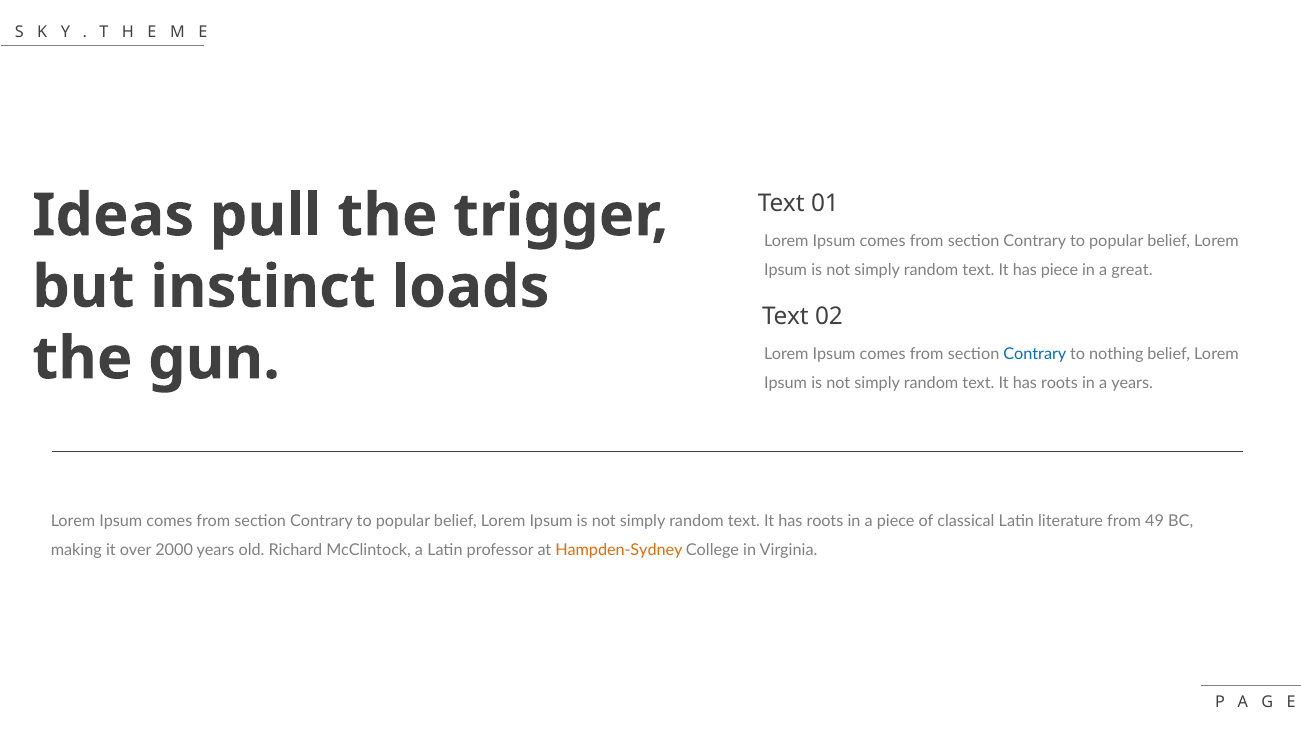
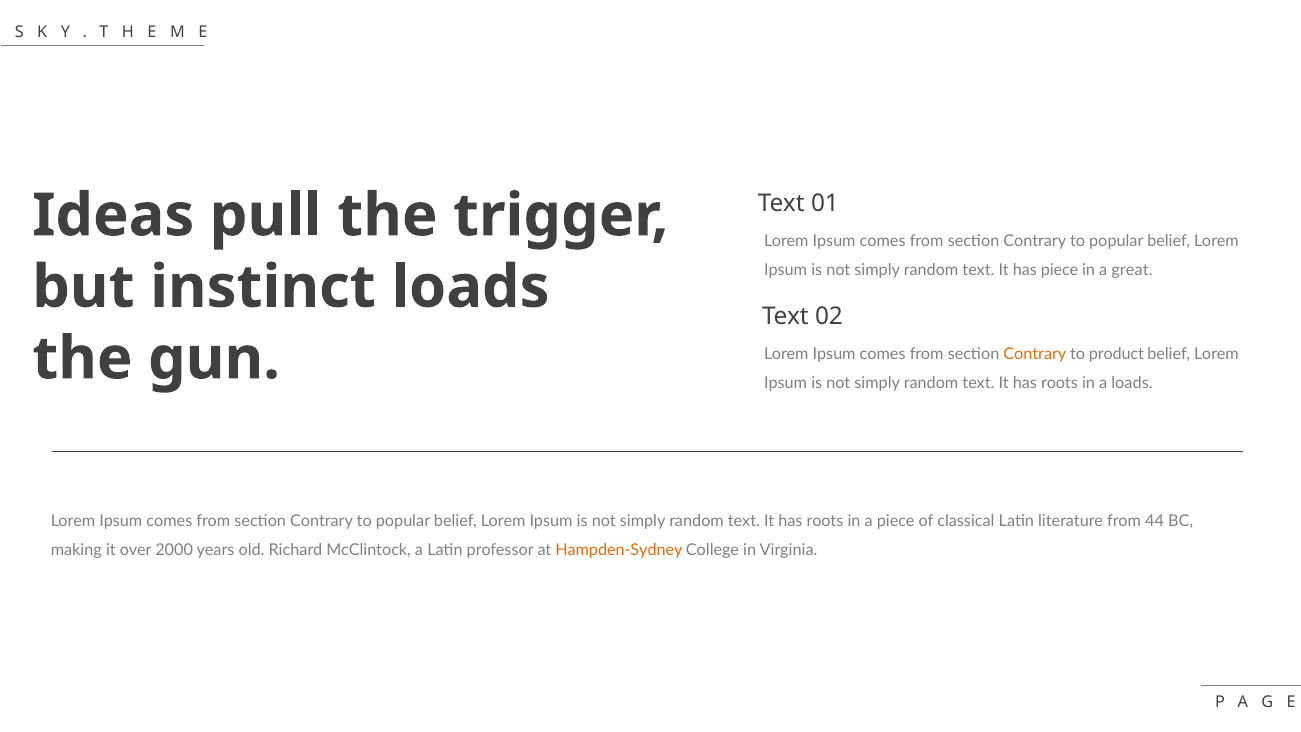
Contrary at (1035, 354) colour: blue -> orange
nothing: nothing -> product
a years: years -> loads
49: 49 -> 44
